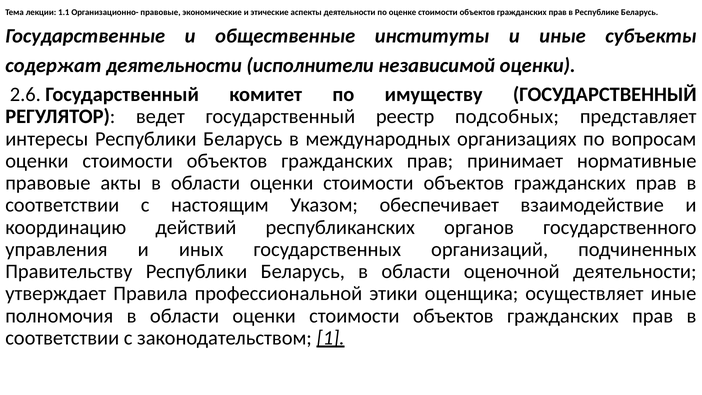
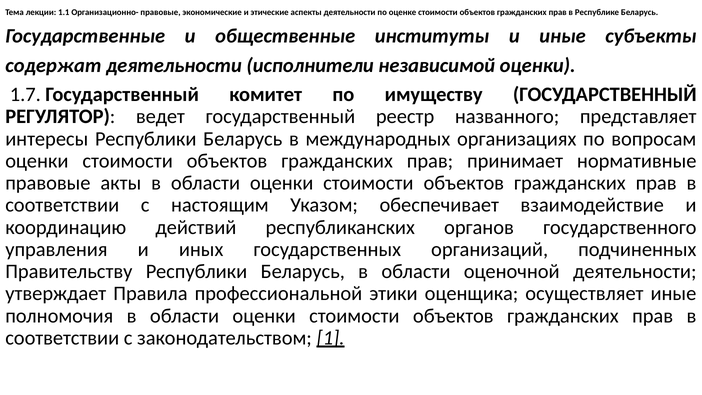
2.6: 2.6 -> 1.7
подсобных: подсобных -> названного
